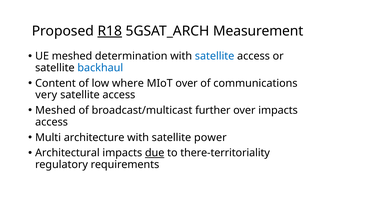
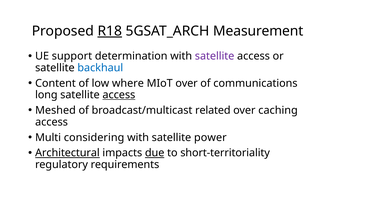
UE meshed: meshed -> support
satellite at (215, 56) colour: blue -> purple
very: very -> long
access at (119, 95) underline: none -> present
further: further -> related
over impacts: impacts -> caching
architecture: architecture -> considering
Architectural underline: none -> present
there-territoriality: there-territoriality -> short-territoriality
